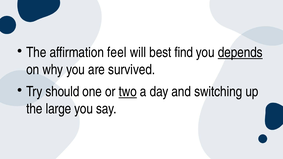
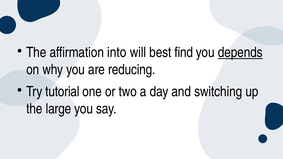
feel: feel -> into
survived: survived -> reducing
should: should -> tutorial
two underline: present -> none
